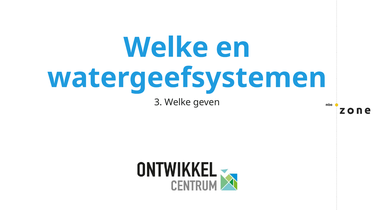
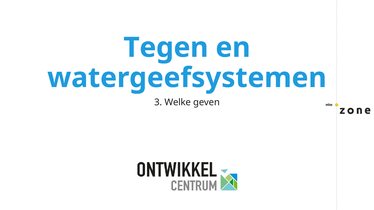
Welke at (166, 48): Welke -> Tegen
